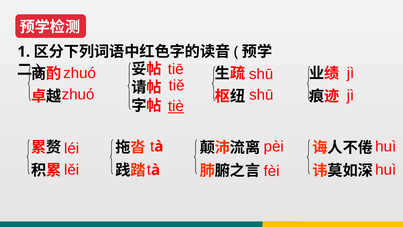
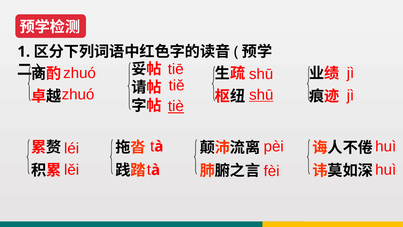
shū at (261, 95) underline: none -> present
